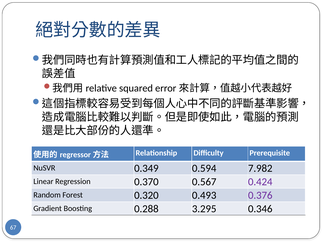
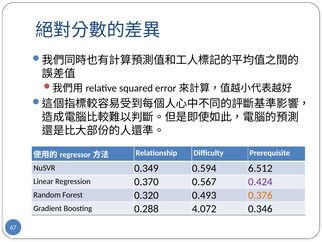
7.982: 7.982 -> 6.512
0.376 colour: purple -> orange
3.295: 3.295 -> 4.072
